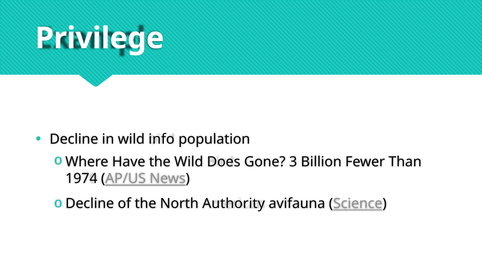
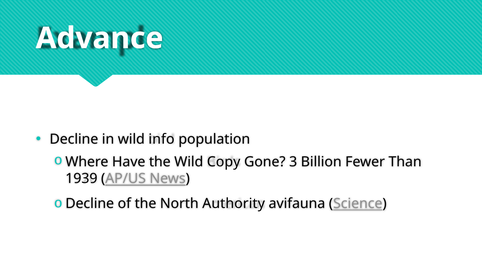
Privilege: Privilege -> Advance
Does: Does -> Copy
1974: 1974 -> 1939
